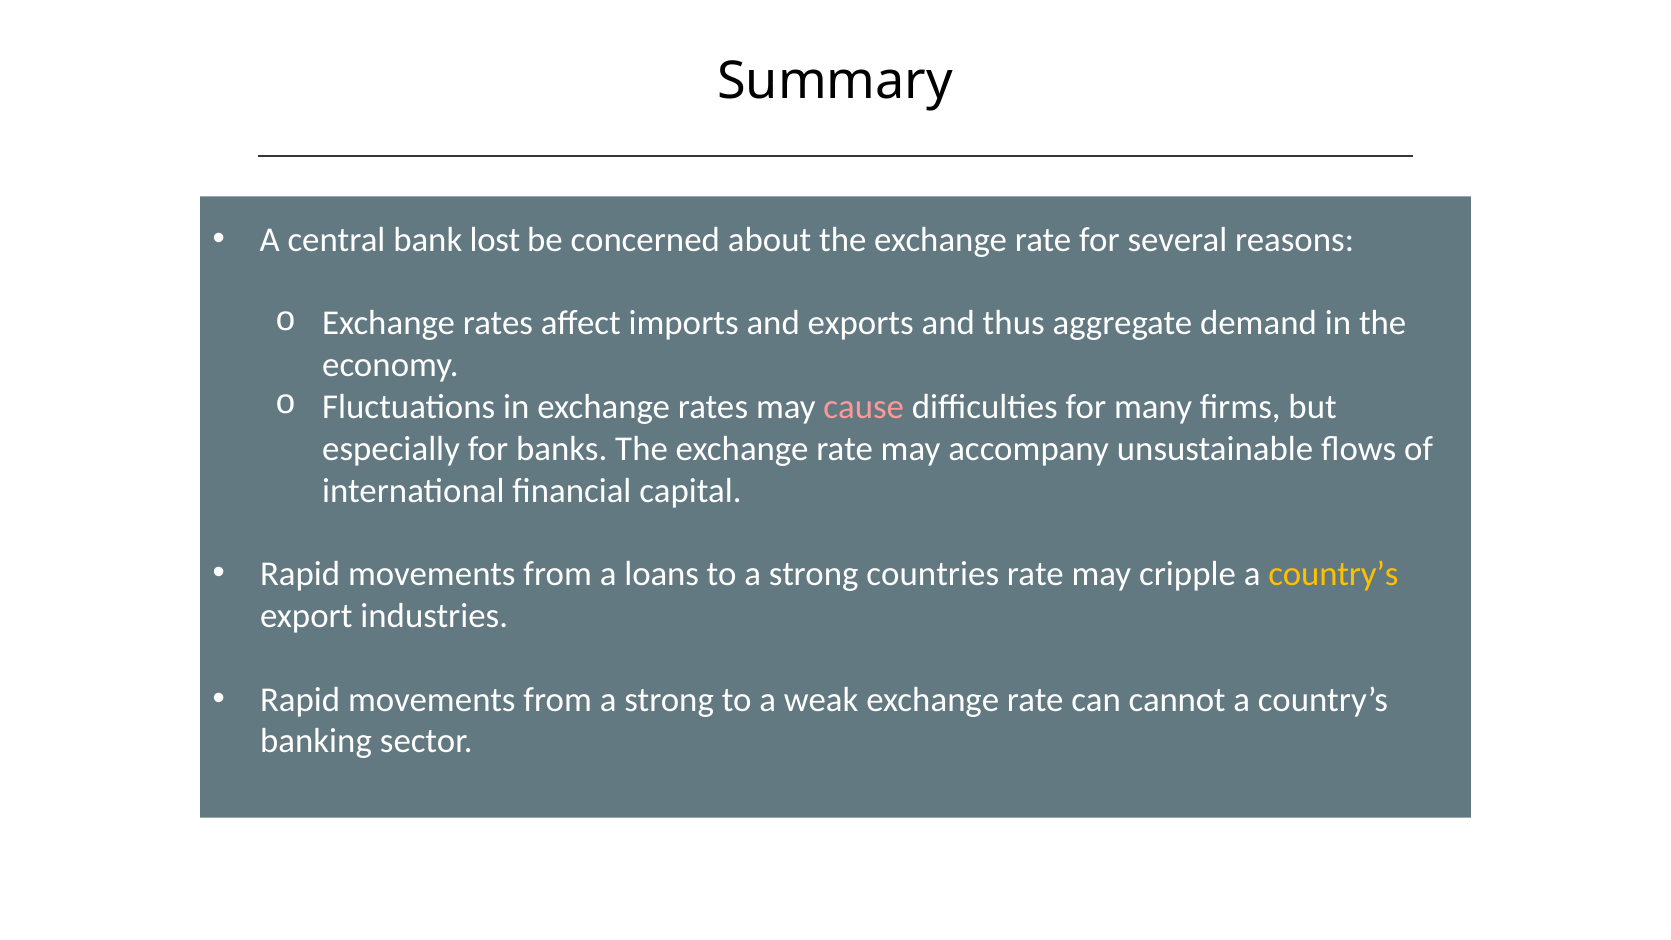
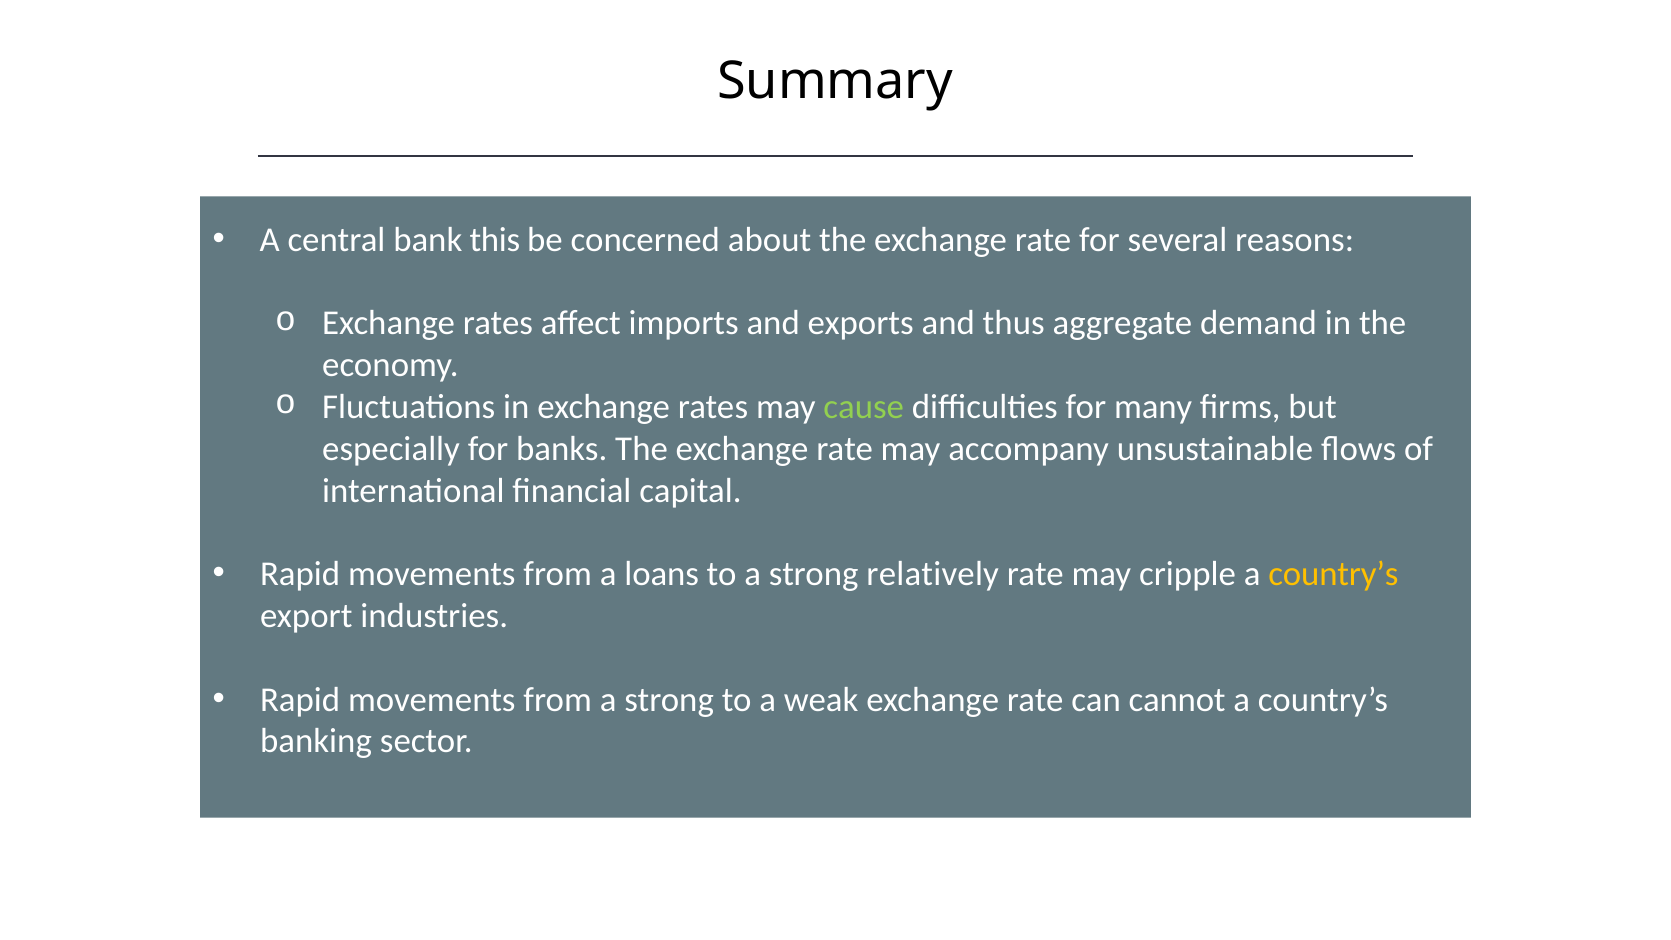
lost: lost -> this
cause colour: pink -> light green
countries: countries -> relatively
